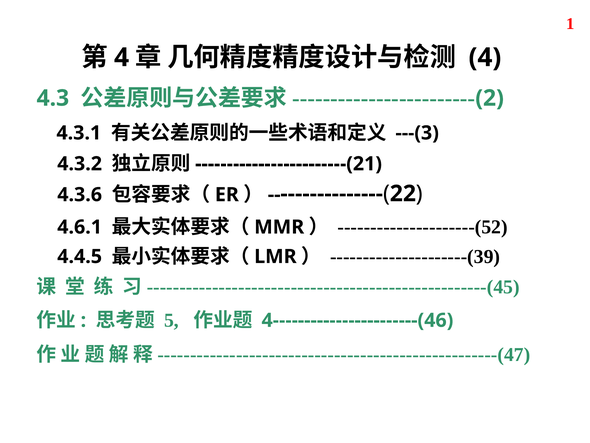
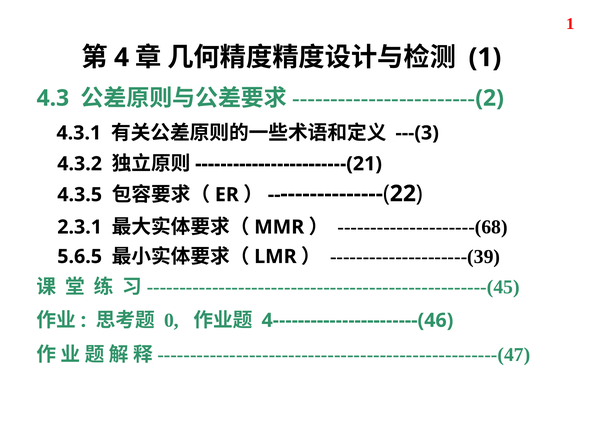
4 at (485, 57): 4 -> 1
4.3.6: 4.3.6 -> 4.3.5
4.6.1: 4.6.1 -> 2.3.1
---------------------(52: ---------------------(52 -> ---------------------(68
4.4.5: 4.4.5 -> 5.6.5
5: 5 -> 0
